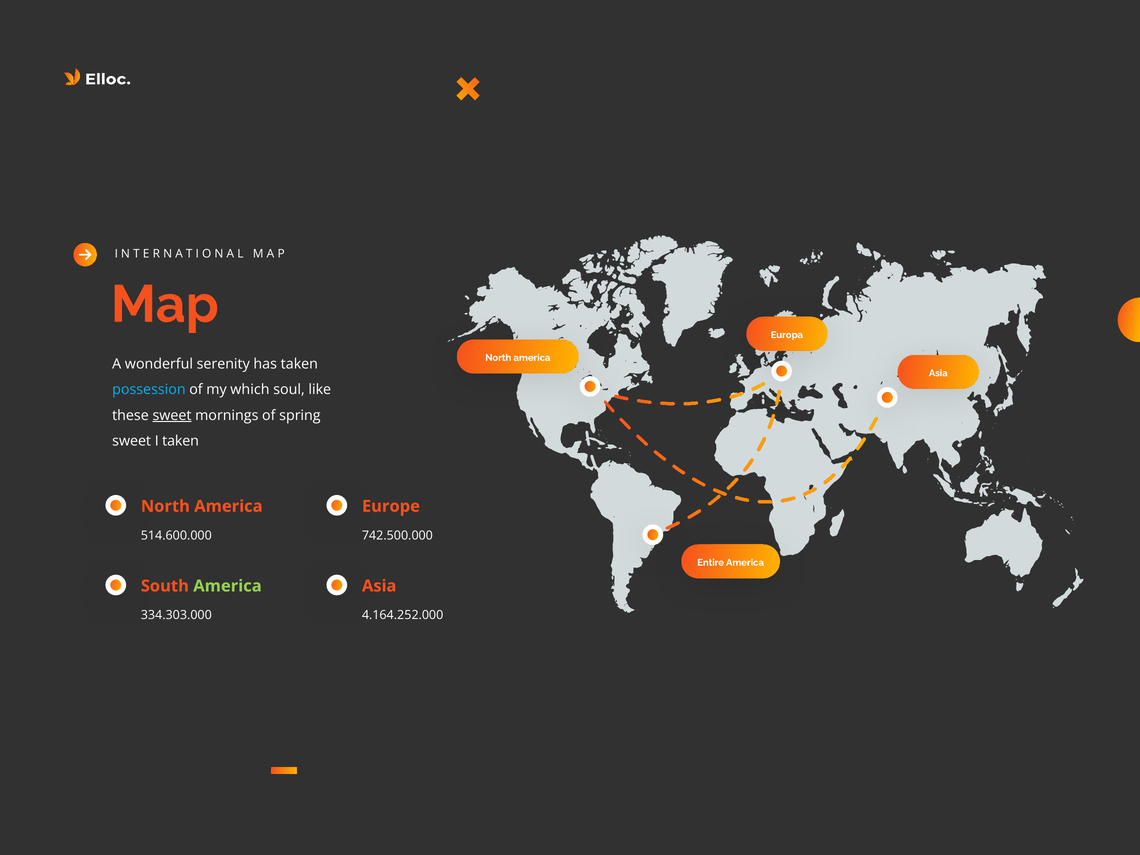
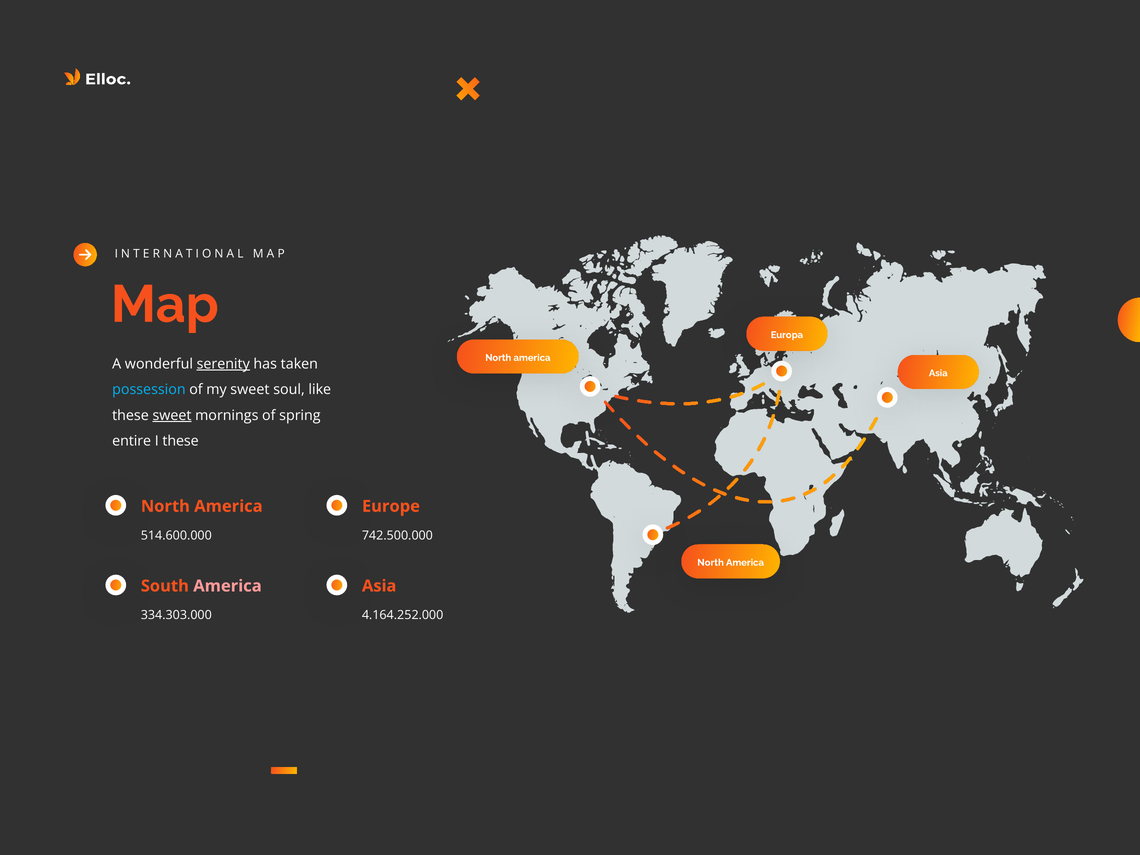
serenity underline: none -> present
my which: which -> sweet
sweet at (132, 441): sweet -> entire
I taken: taken -> these
Entire at (711, 563): Entire -> North
America at (227, 586) colour: light green -> pink
